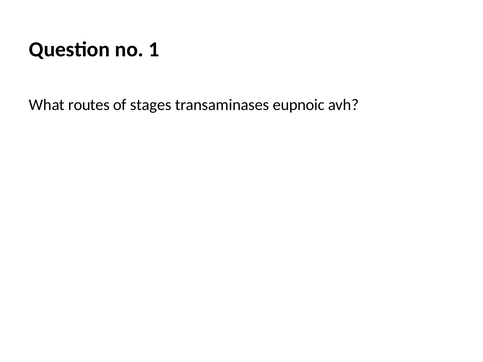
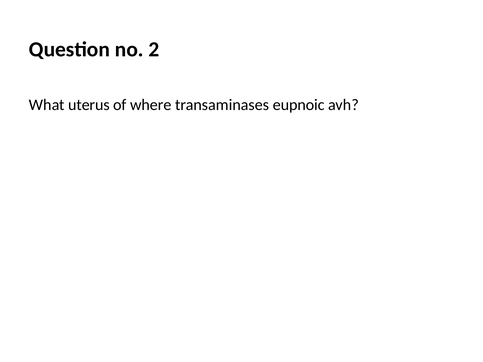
1: 1 -> 2
routes: routes -> uterus
stages: stages -> where
